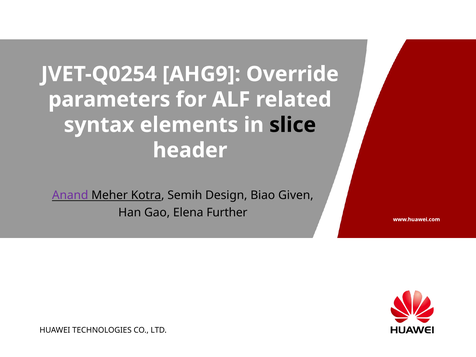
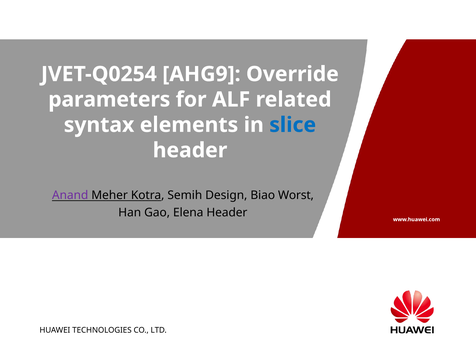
slice colour: black -> blue
Given: Given -> Worst
Elena Further: Further -> Header
